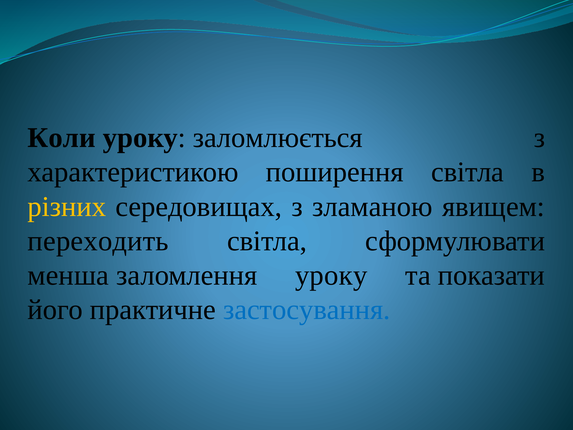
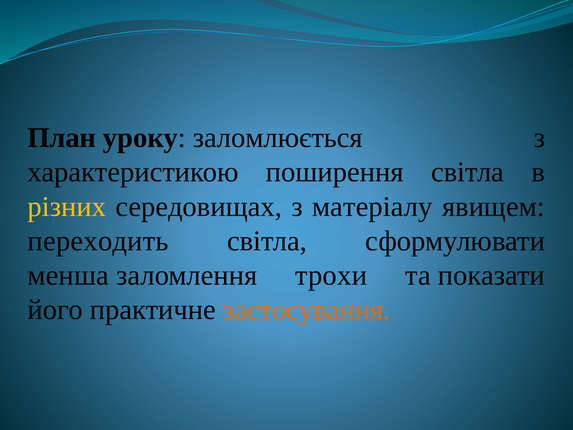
Коли: Коли -> План
зламаною: зламаною -> матеріалу
заломлення уроку: уроку -> трохи
застосування colour: blue -> orange
